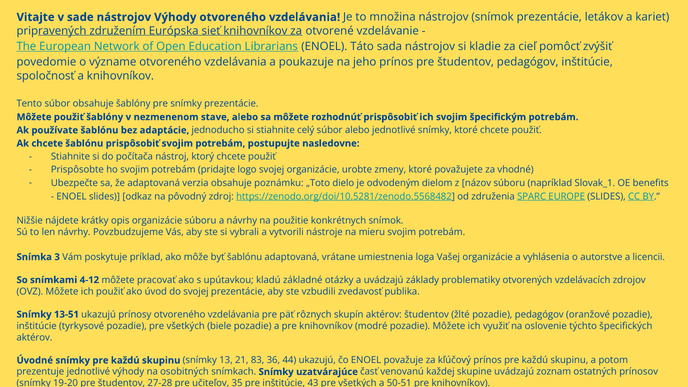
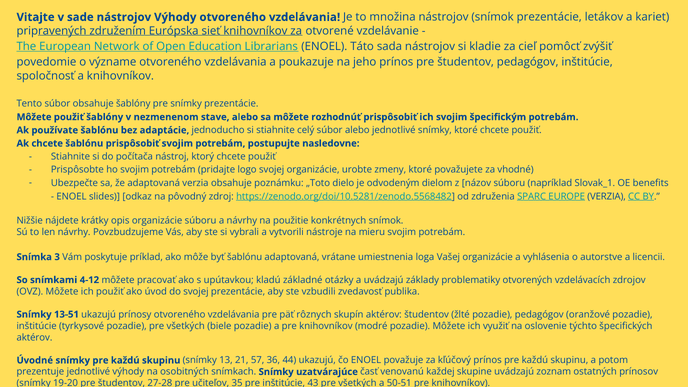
EUROPE SLIDES: SLIDES -> VERZIA
83: 83 -> 57
